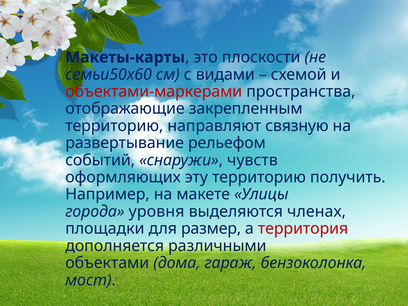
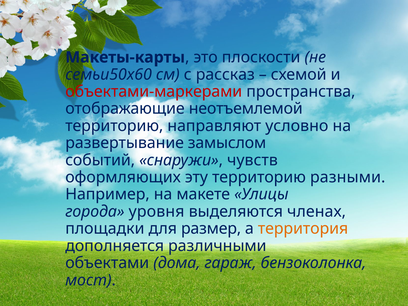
видами: видами -> рассказ
закрепленным: закрепленным -> неотъемлемой
связную: связную -> условно
рельефом: рельефом -> замыслом
получить: получить -> разными
территория colour: red -> orange
